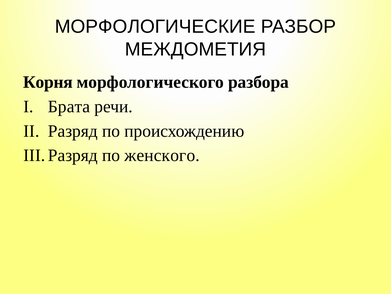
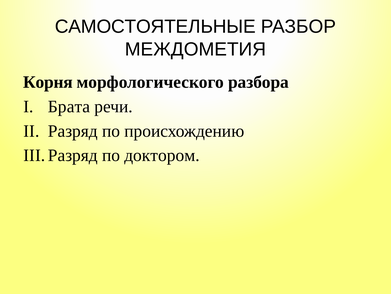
МОРФОЛОГИЧЕСКИЕ: МОРФОЛОГИЧЕСКИЕ -> САМОСТОЯТЕЛЬНЫЕ
женского: женского -> доктором
